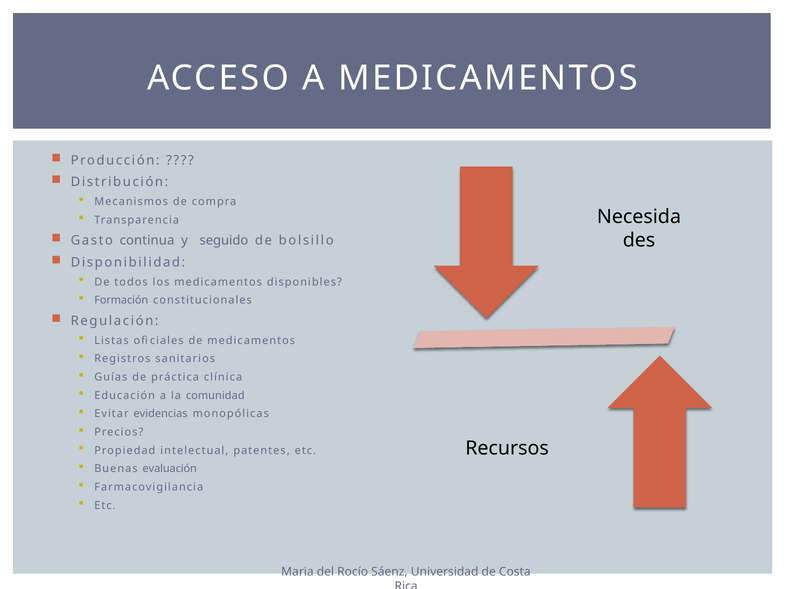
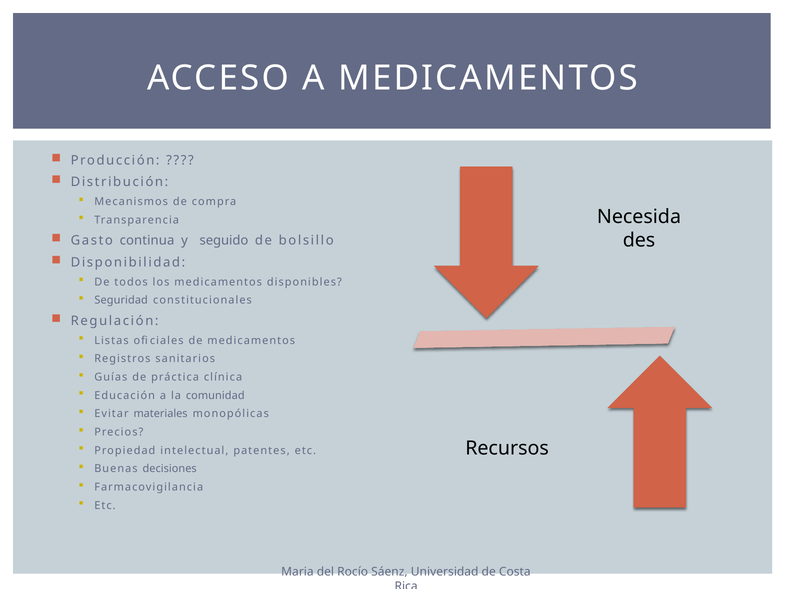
Formación: Formación -> Seguridad
evidencias: evidencias -> materiales
evaluación: evaluación -> decisiones
